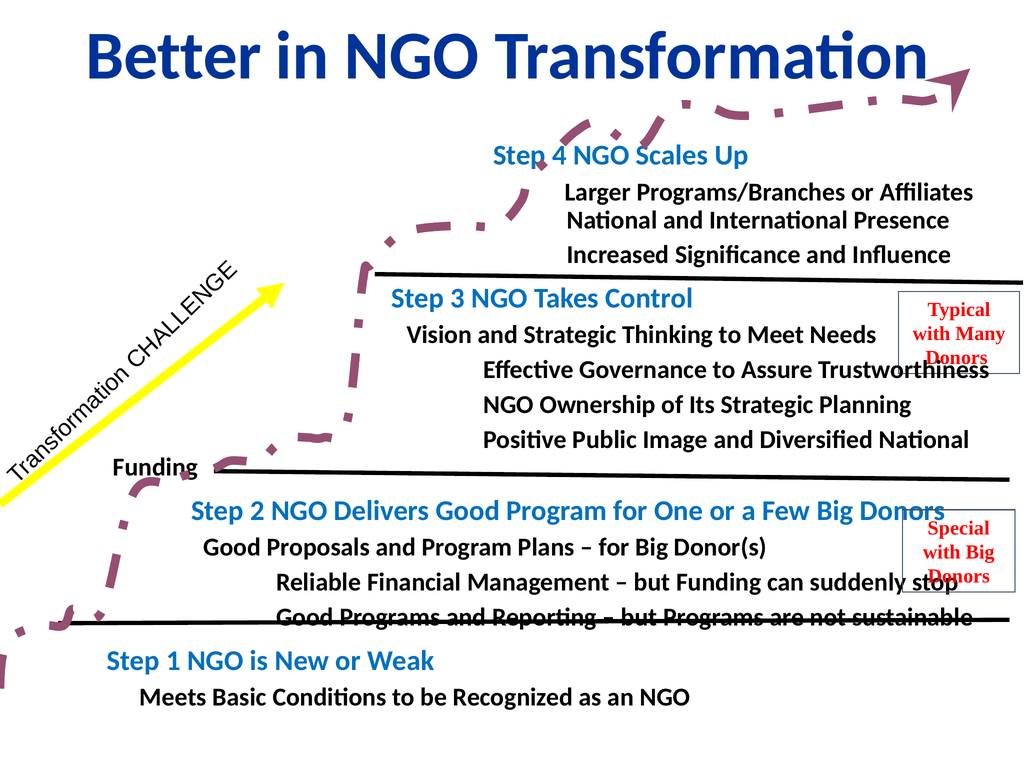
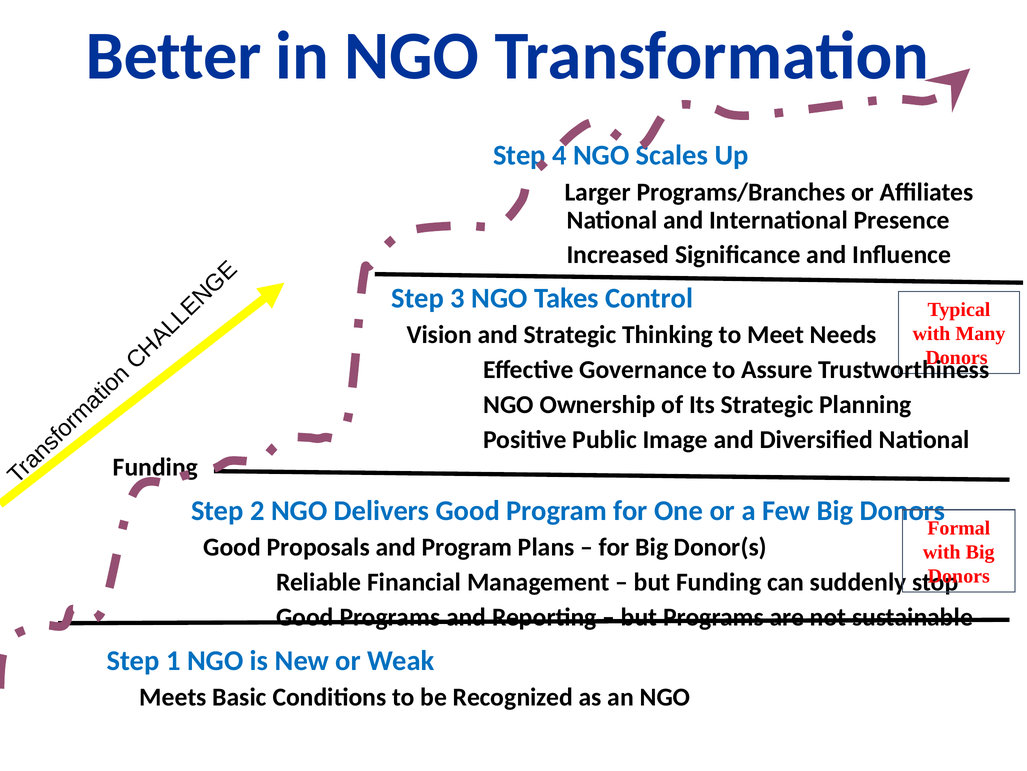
Special: Special -> Formal
